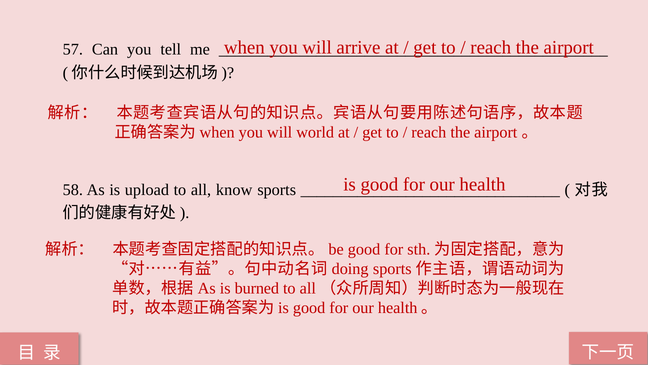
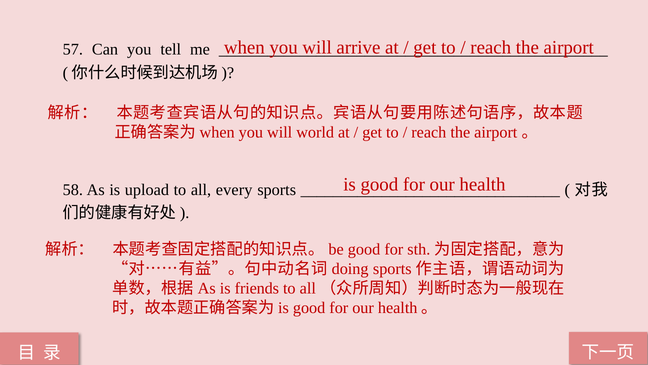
know: know -> every
burned: burned -> friends
